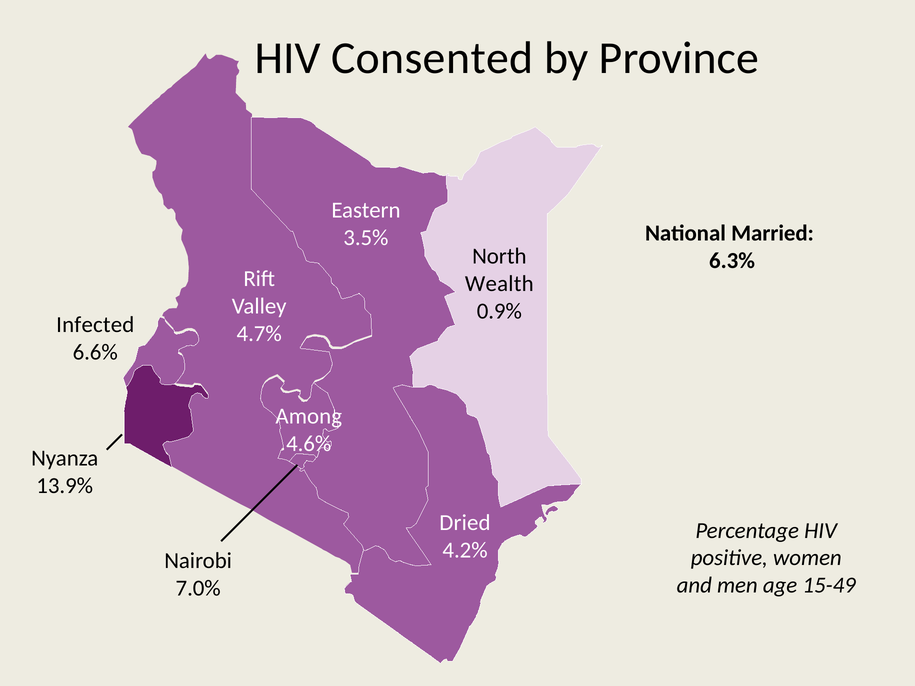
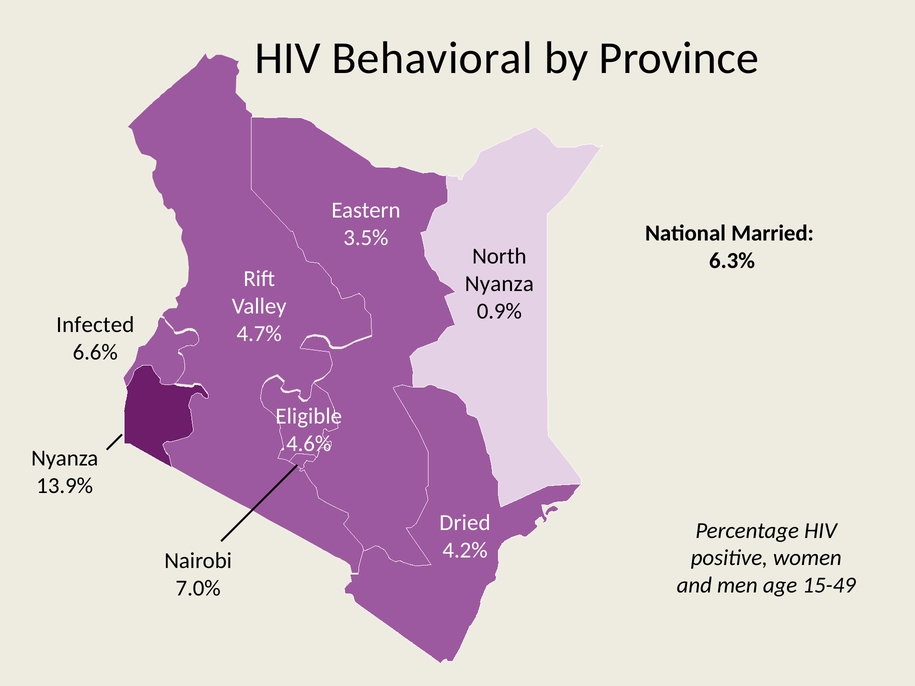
Consented: Consented -> Behavioral
Wealth at (499, 284): Wealth -> Nyanza
Among: Among -> Eligible
